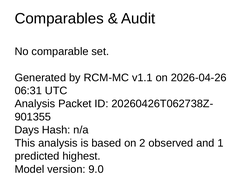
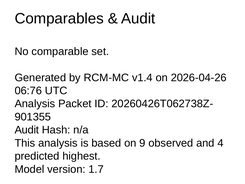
v1.1: v1.1 -> v1.4
06:31: 06:31 -> 06:76
Days at (27, 130): Days -> Audit
2: 2 -> 9
1: 1 -> 4
9.0: 9.0 -> 1.7
